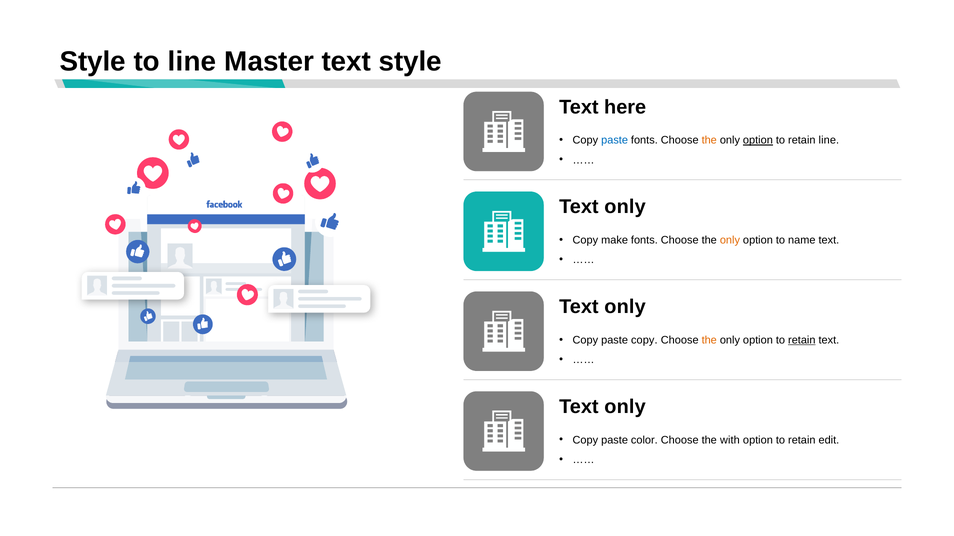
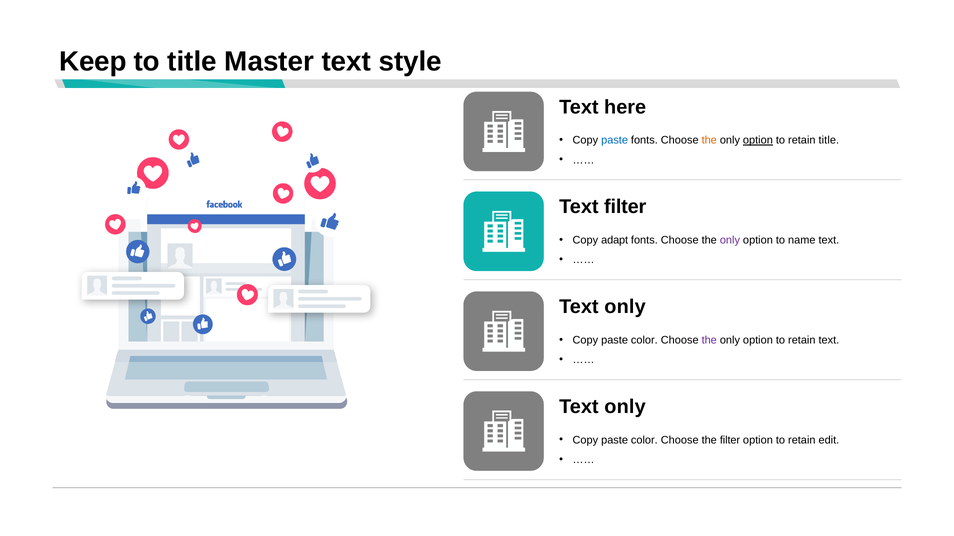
Style at (93, 62): Style -> Keep
to line: line -> title
retain line: line -> title
only at (625, 207): only -> filter
make: make -> adapt
only at (730, 240) colour: orange -> purple
copy at (644, 340): copy -> color
the at (709, 340) colour: orange -> purple
retain at (802, 340) underline: present -> none
the with: with -> filter
